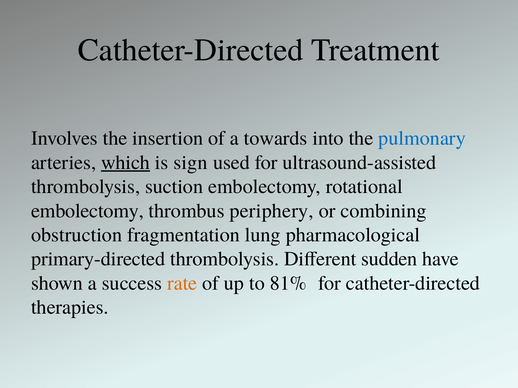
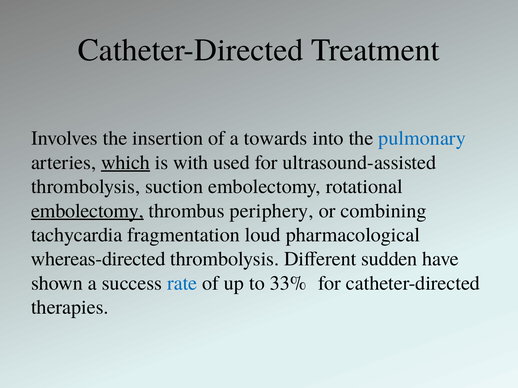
sign: sign -> with
embolectomy at (87, 211) underline: none -> present
obstruction: obstruction -> tachycardia
lung: lung -> loud
primary-directed: primary-directed -> whereas-directed
rate colour: orange -> blue
81%: 81% -> 33%
